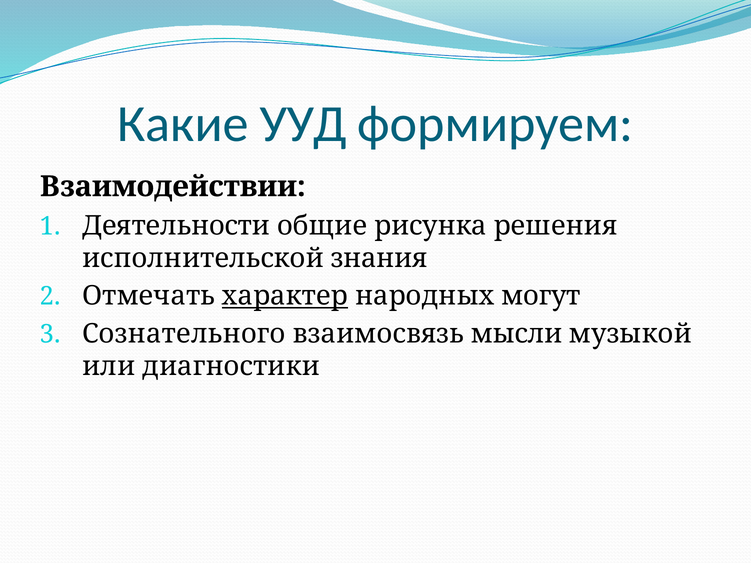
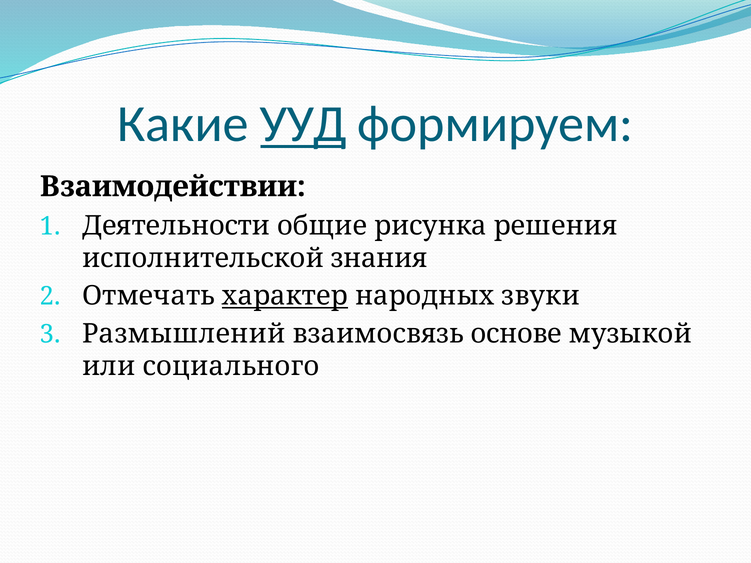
УУД underline: none -> present
могут: могут -> звуки
Сознательного: Сознательного -> Размышлений
мысли: мысли -> основе
диагностики: диагностики -> социального
